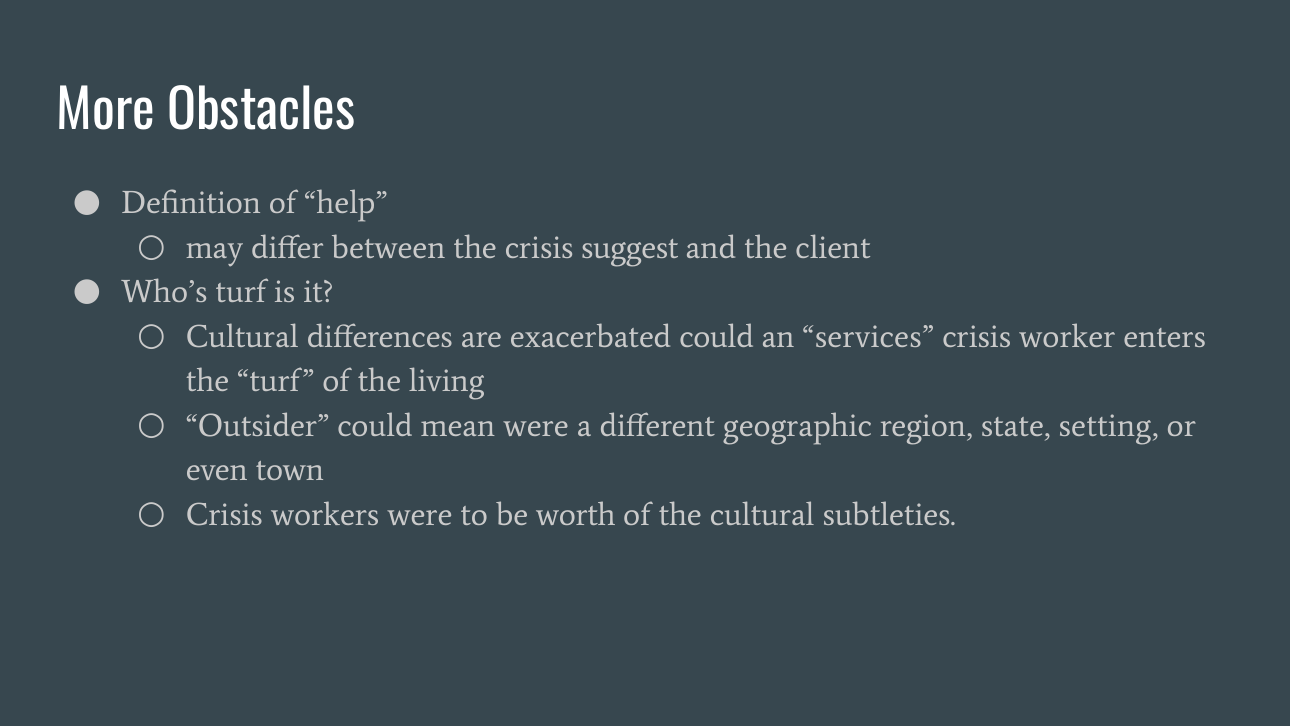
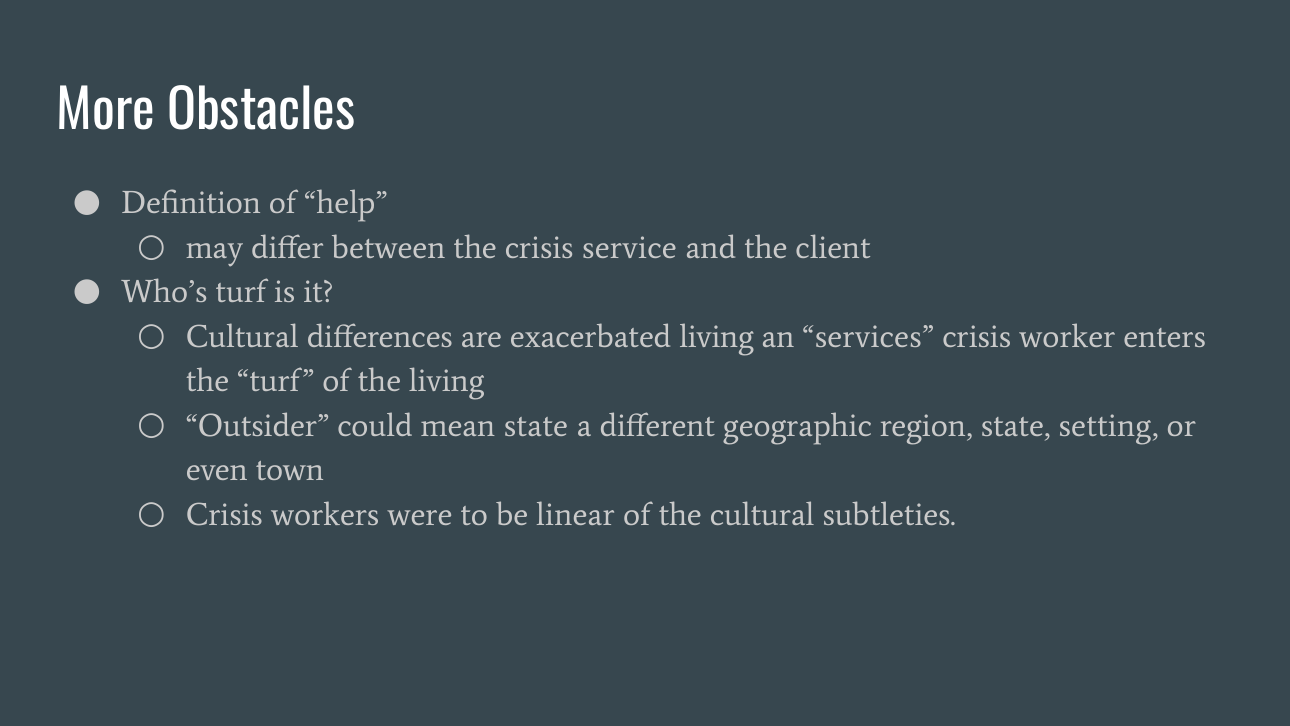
suggest: suggest -> service
exacerbated could: could -> living
mean were: were -> state
worth: worth -> linear
